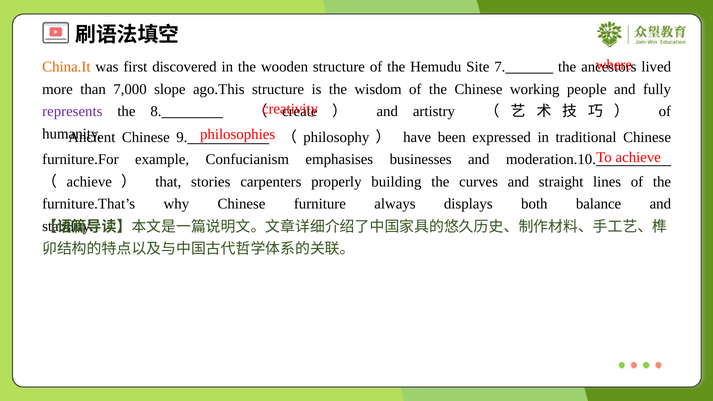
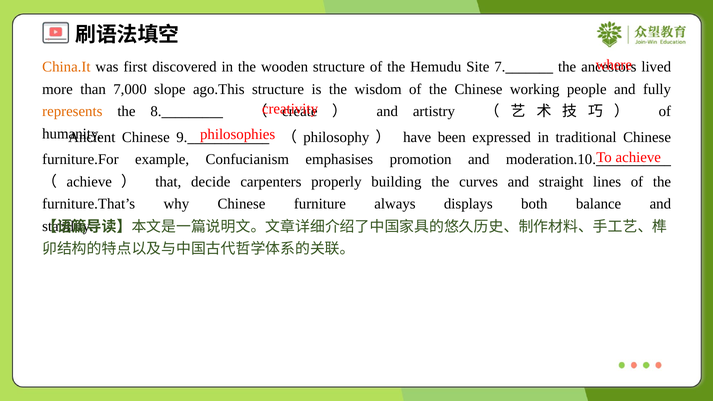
represents colour: purple -> orange
businesses: businesses -> promotion
stories: stories -> decide
